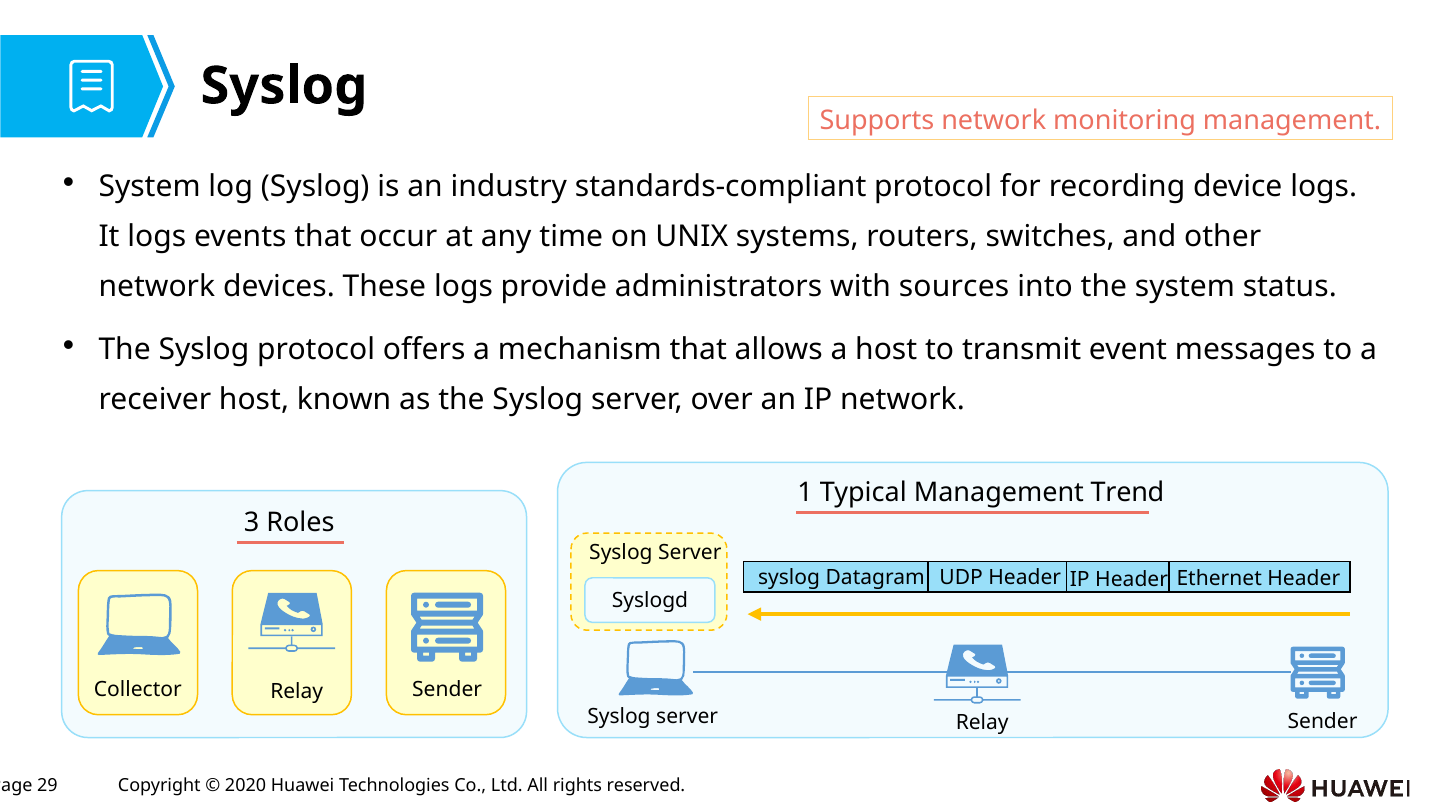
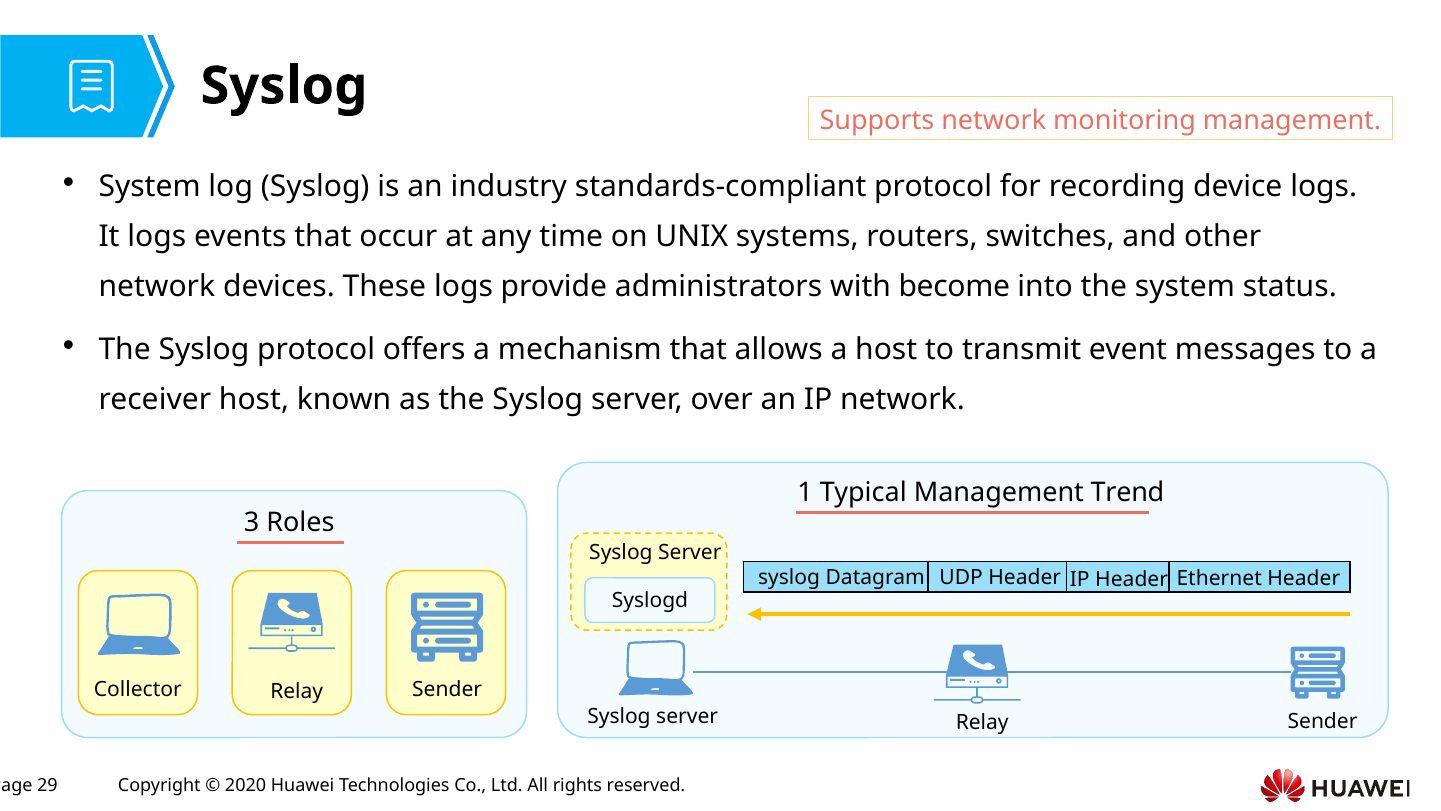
sources: sources -> become
